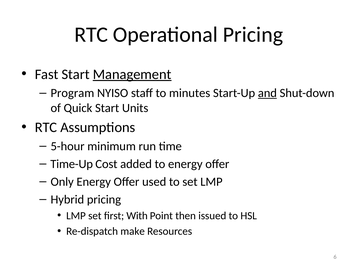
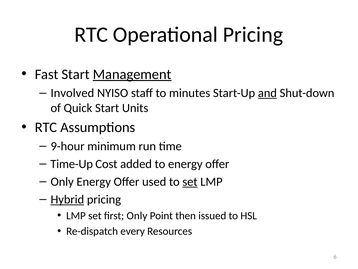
Program: Program -> Involved
5-hour: 5-hour -> 9-hour
set at (190, 181) underline: none -> present
Hybrid underline: none -> present
first With: With -> Only
make: make -> every
